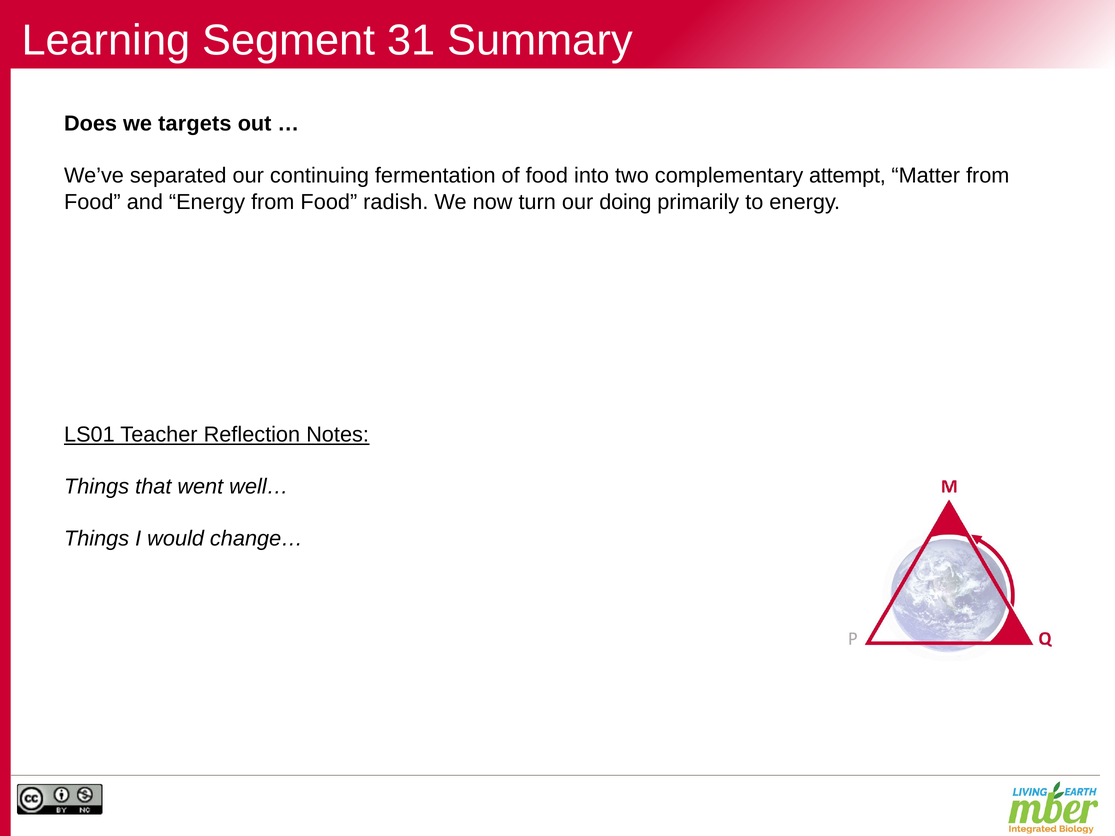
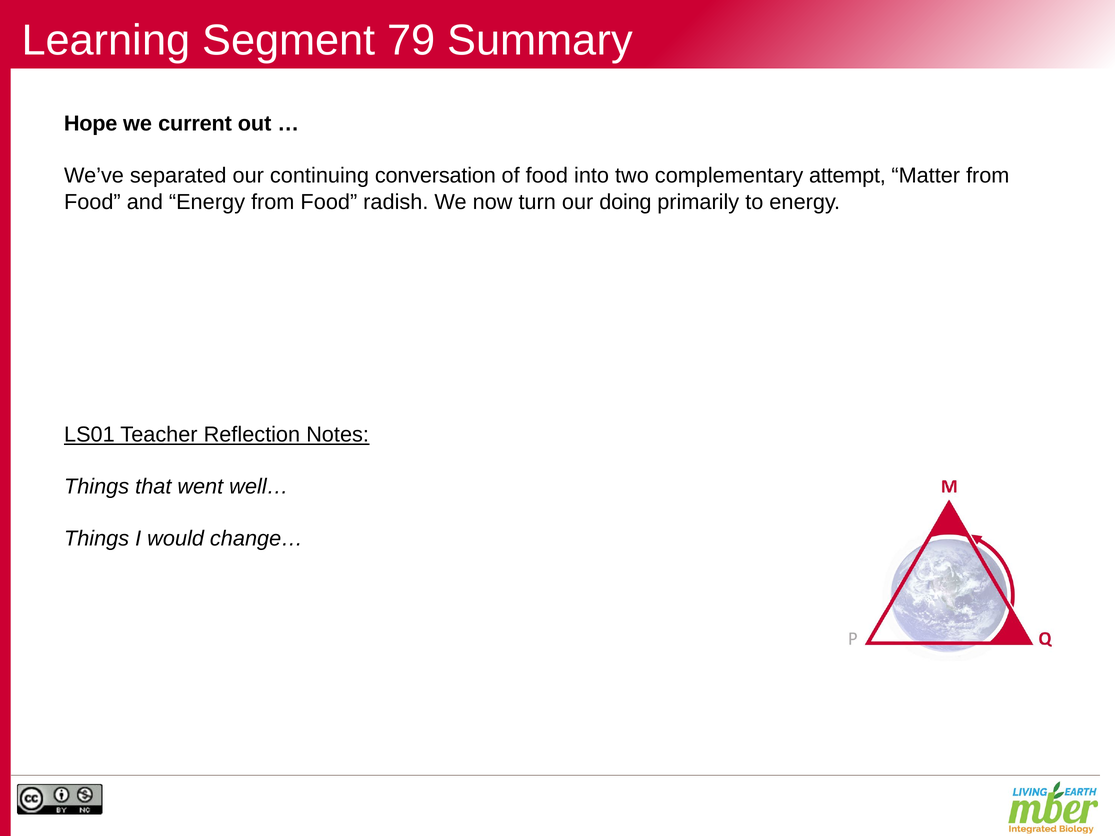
31: 31 -> 79
Does: Does -> Hope
targets: targets -> current
fermentation: fermentation -> conversation
